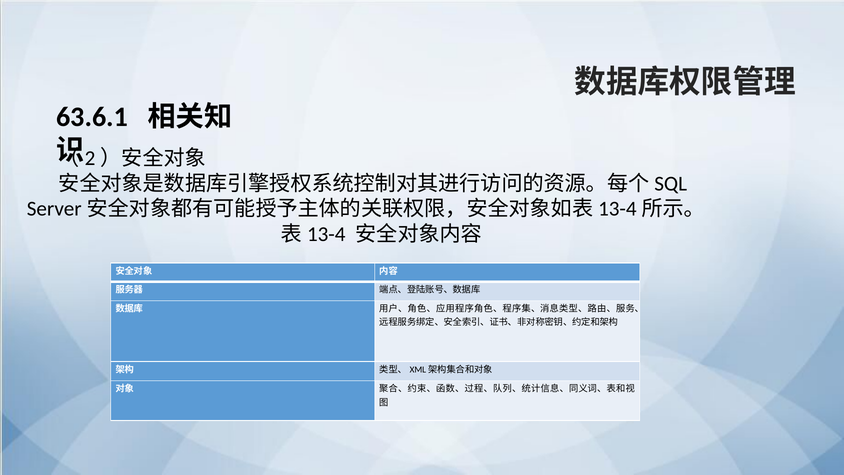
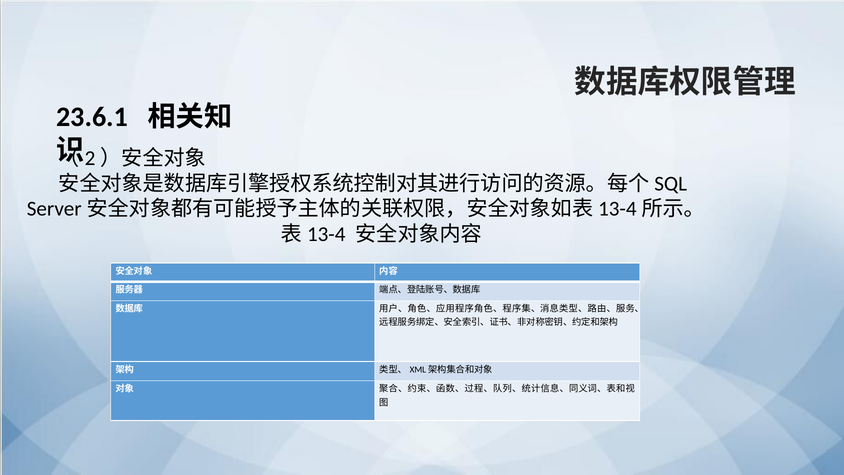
63.6.1: 63.6.1 -> 23.6.1
